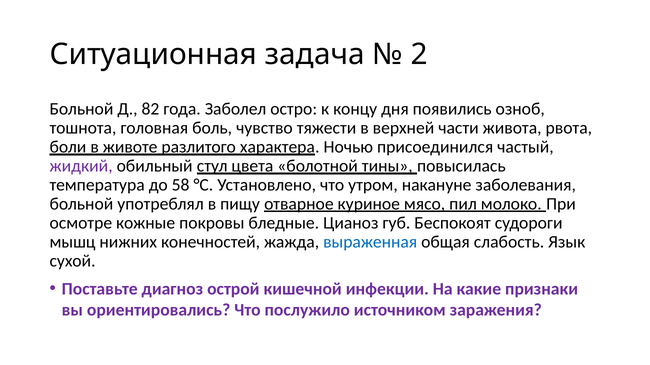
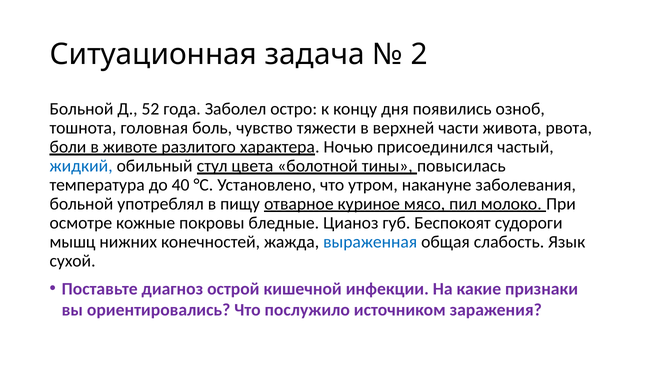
82: 82 -> 52
жидкий colour: purple -> blue
58: 58 -> 40
